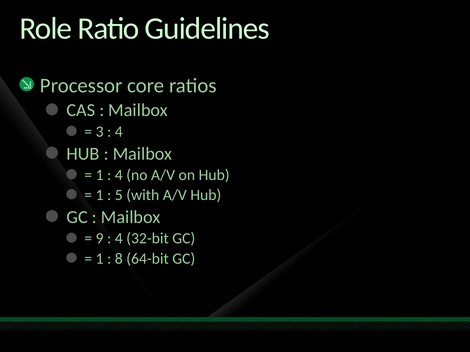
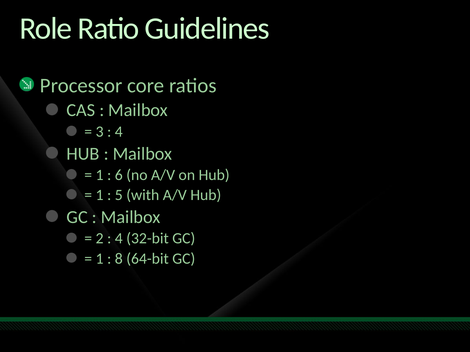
4 at (119, 175): 4 -> 6
9: 9 -> 2
